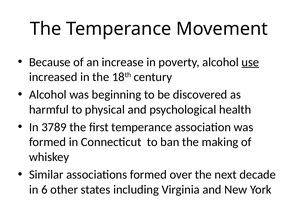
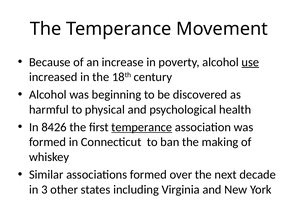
3789: 3789 -> 8426
temperance at (142, 127) underline: none -> present
6: 6 -> 3
